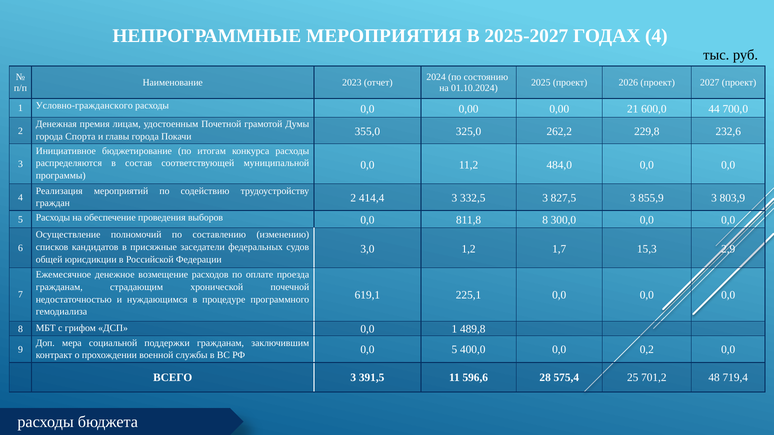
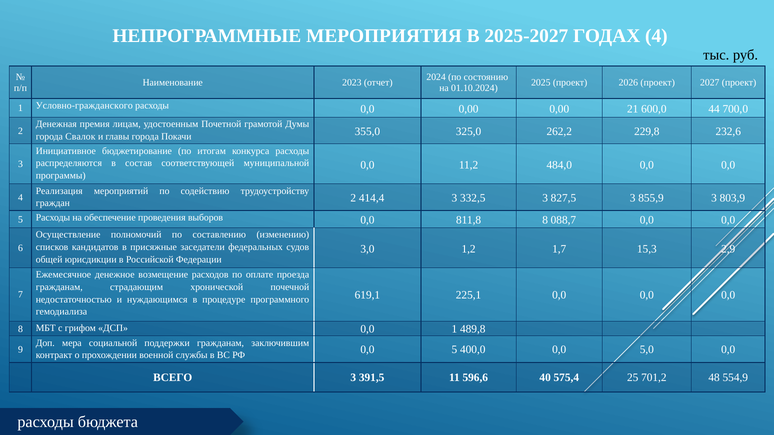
Спорта: Спорта -> Свалок
300,0: 300,0 -> 088,7
0,2: 0,2 -> 5,0
28: 28 -> 40
719,4: 719,4 -> 554,9
